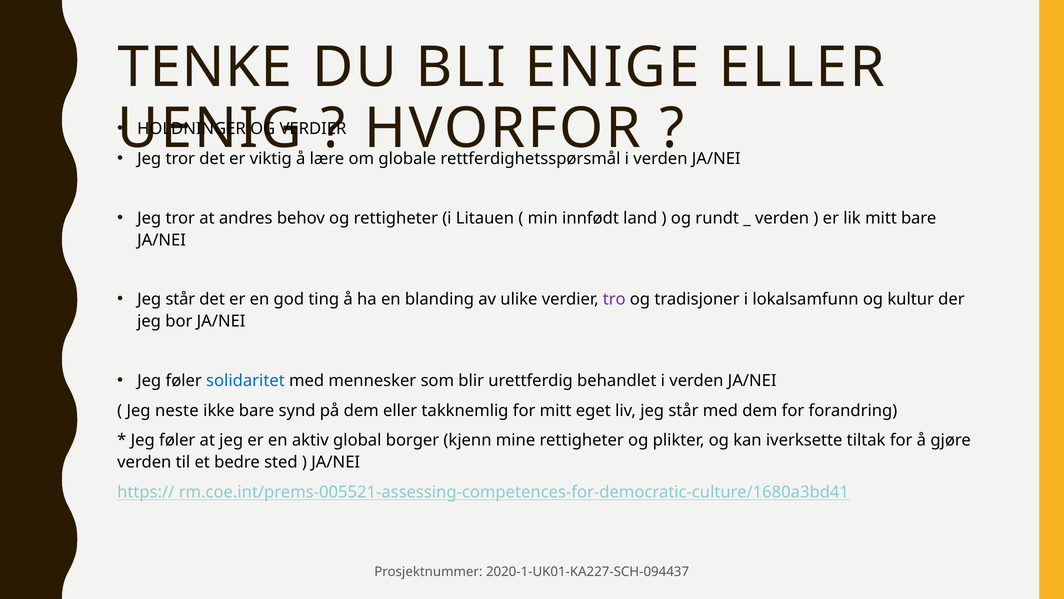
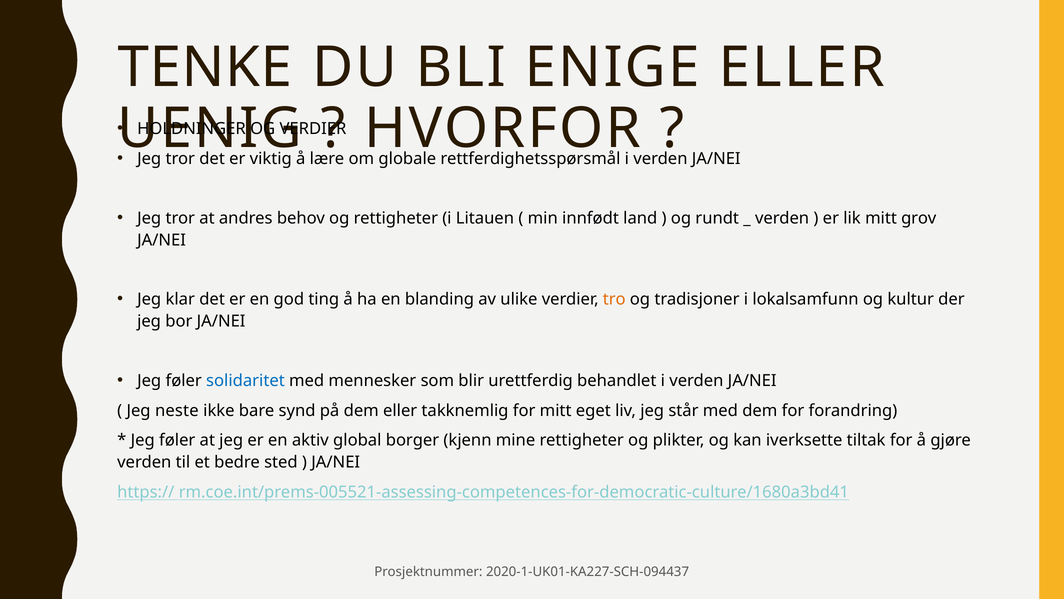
mitt bare: bare -> grov
står at (180, 299): står -> klar
tro colour: purple -> orange
